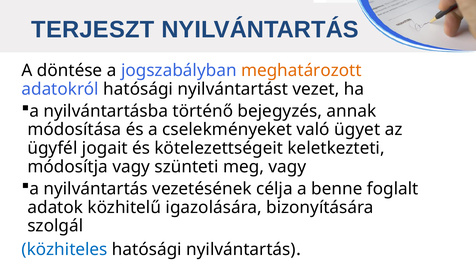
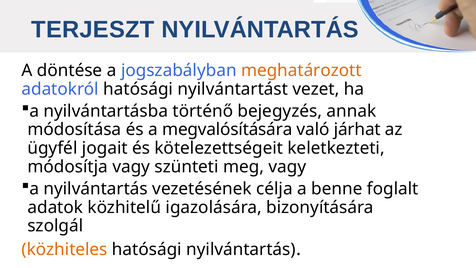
cselekményeket: cselekményeket -> megvalósítására
ügyet: ügyet -> járhat
közhiteles colour: blue -> orange
